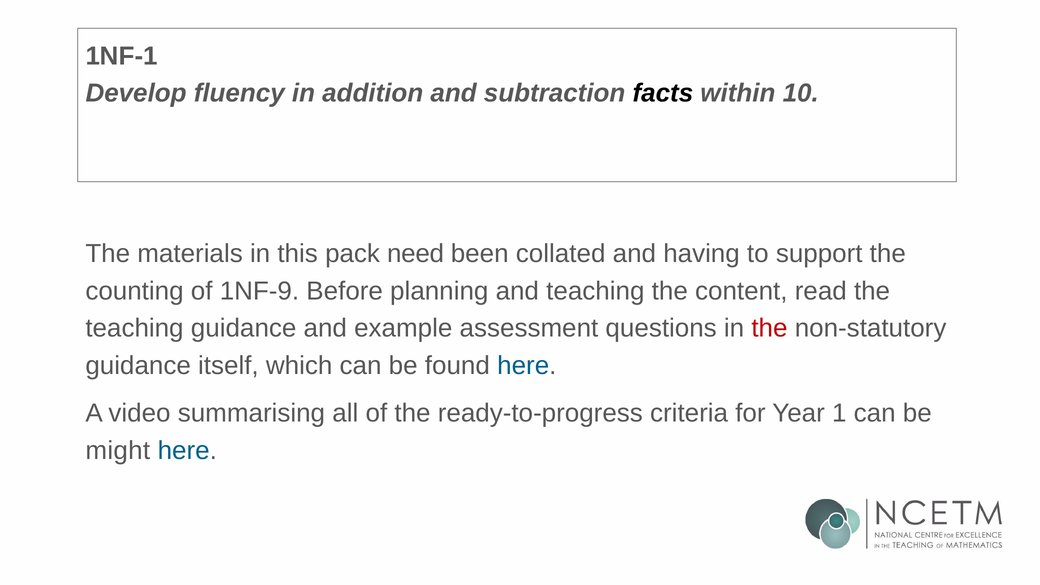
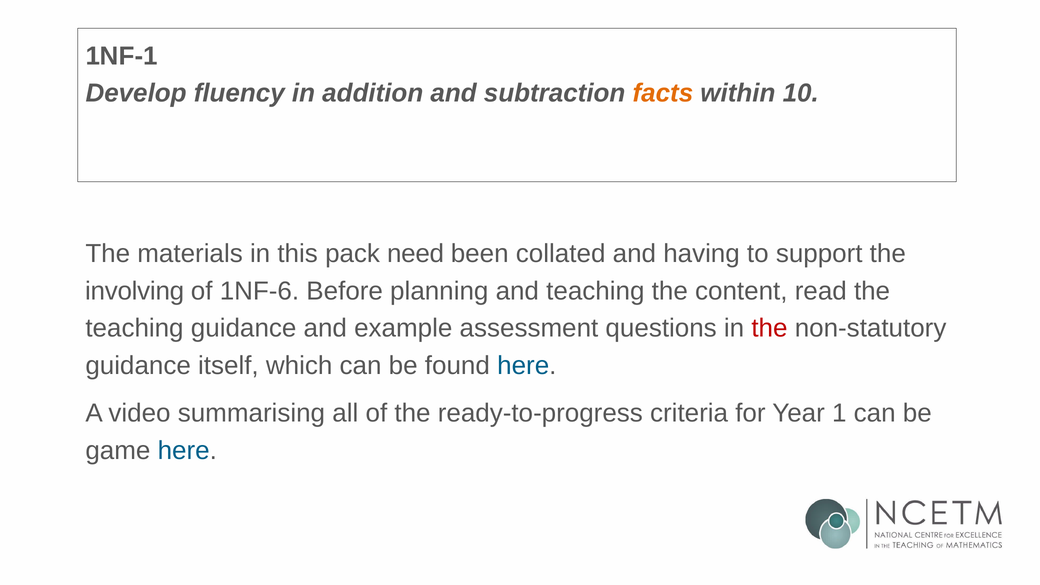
facts colour: black -> orange
counting: counting -> involving
1NF-9: 1NF-9 -> 1NF-6
might: might -> game
